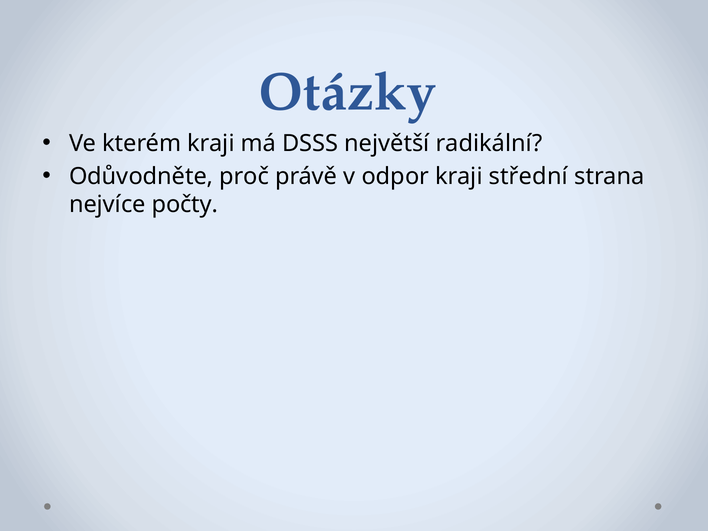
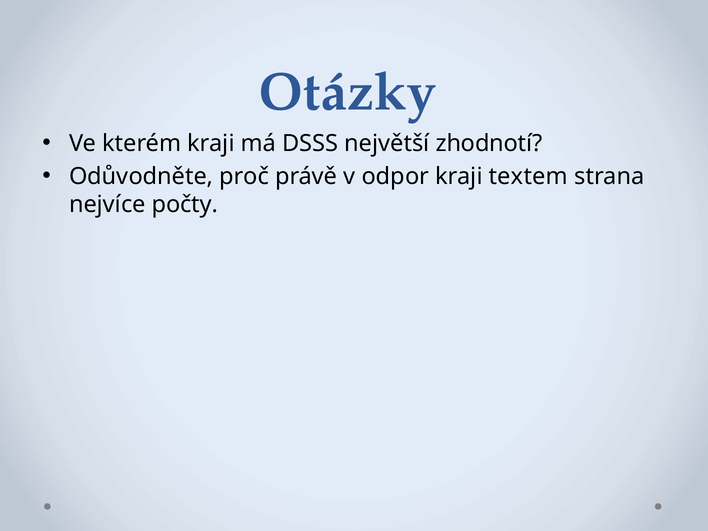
radikální: radikální -> zhodnotí
střední: střední -> textem
